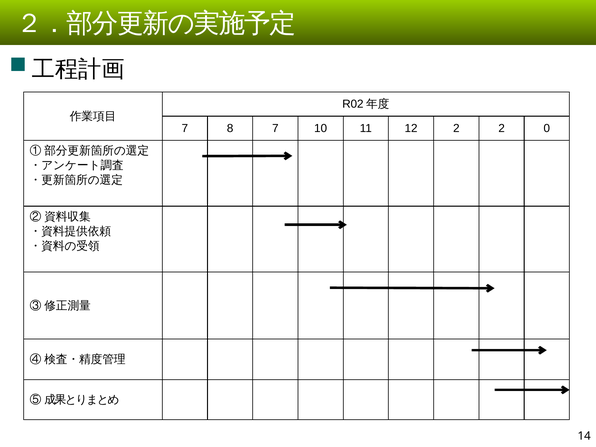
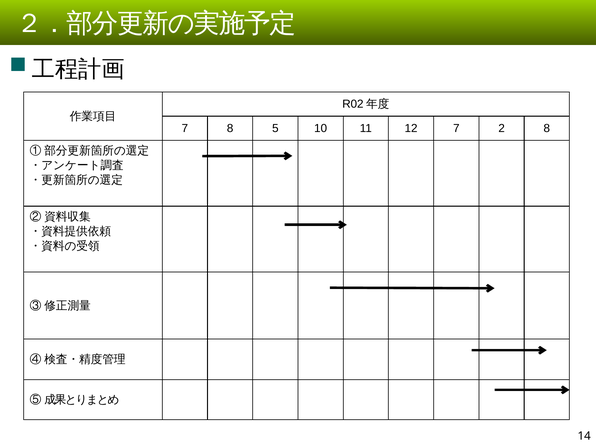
8 7: 7 -> 5
12 2: 2 -> 7
2 0: 0 -> 8
